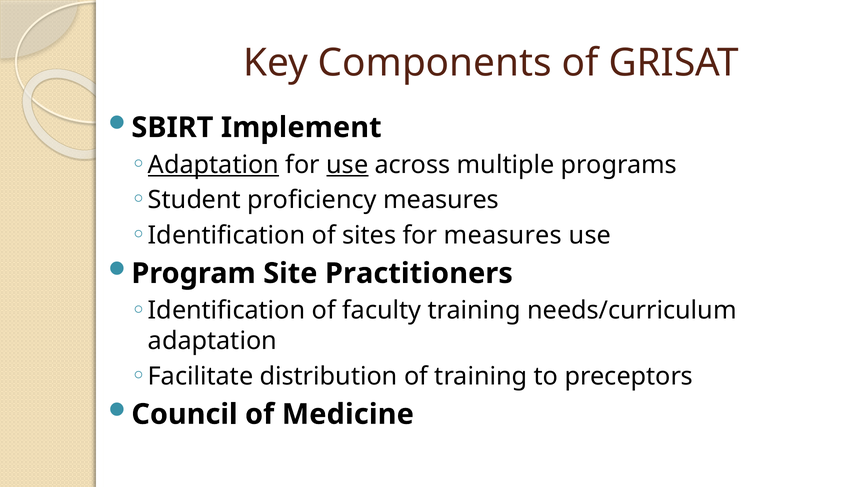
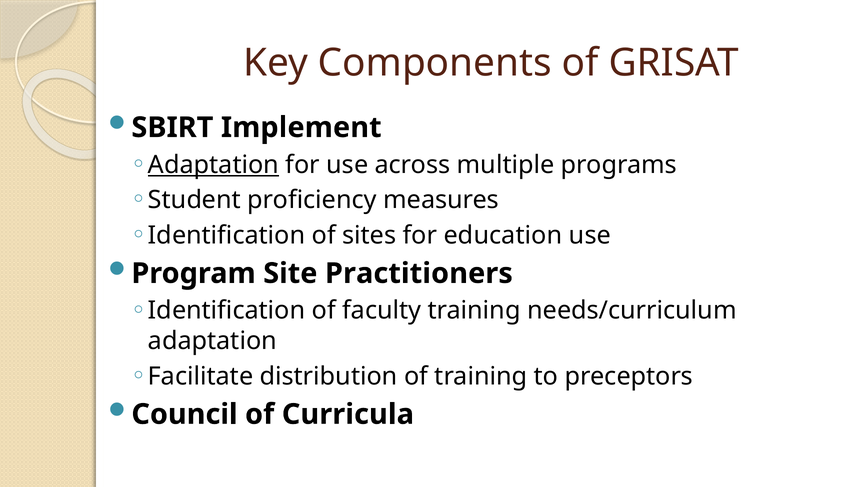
use at (347, 165) underline: present -> none
for measures: measures -> education
Medicine: Medicine -> Curricula
